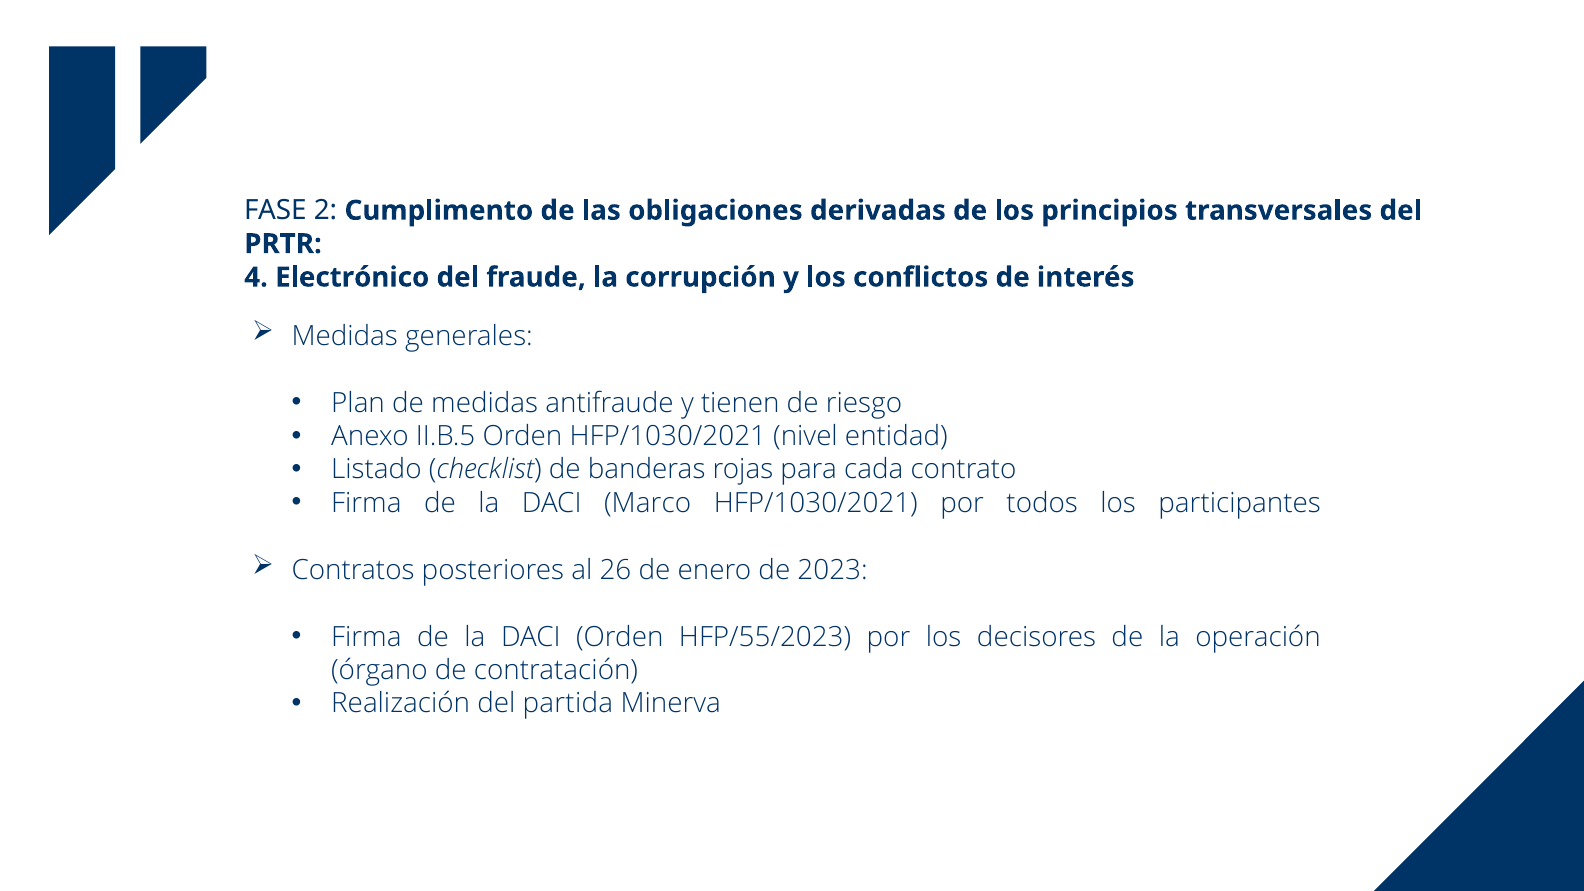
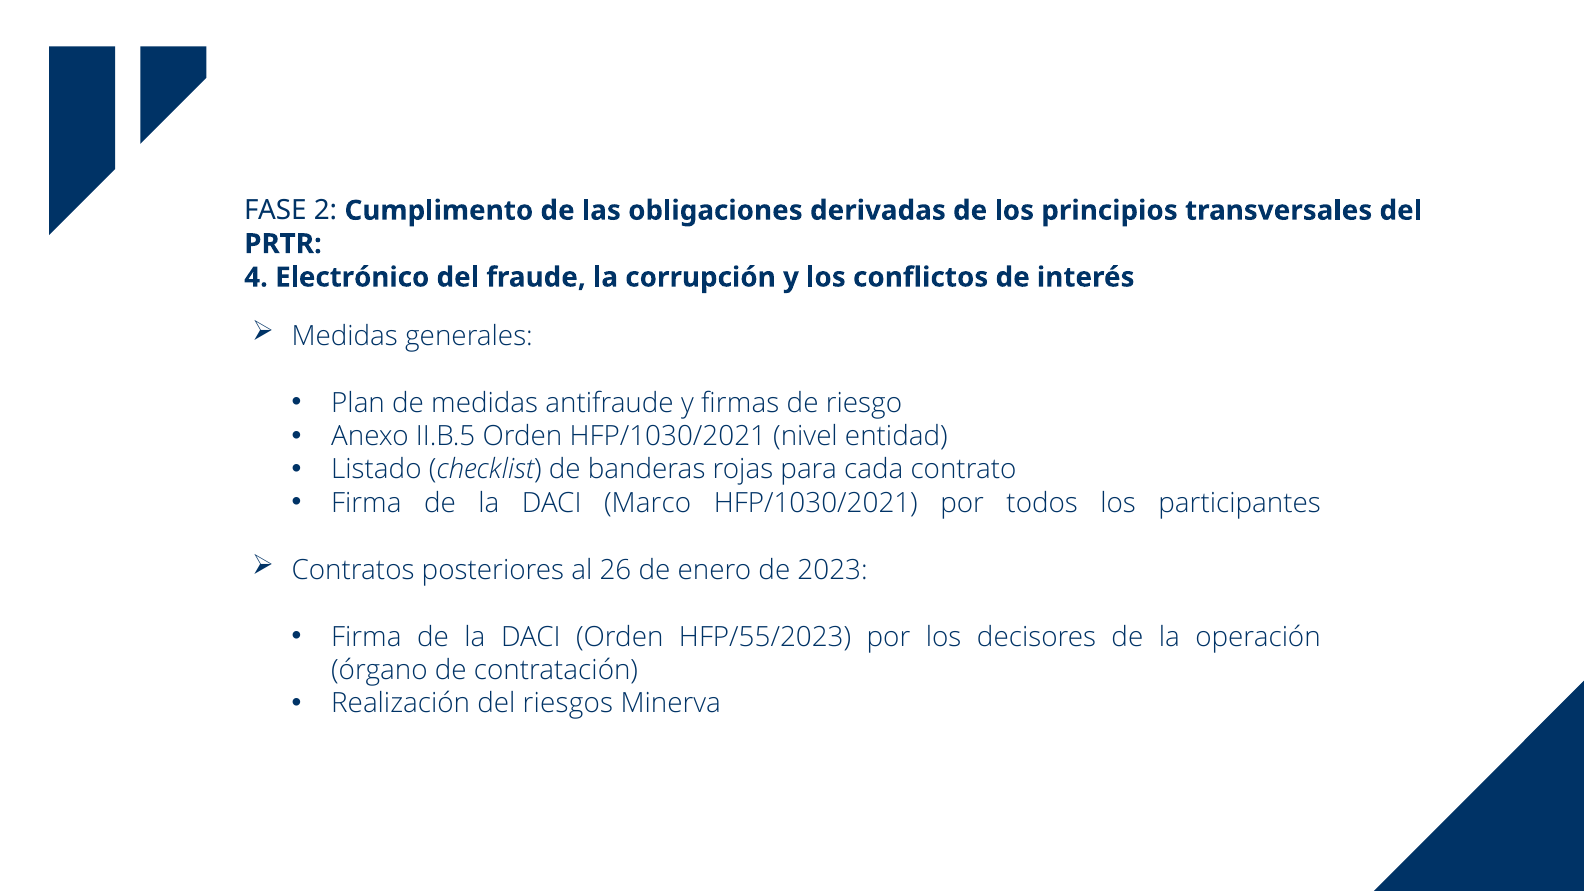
tienen: tienen -> firmas
partida: partida -> riesgos
